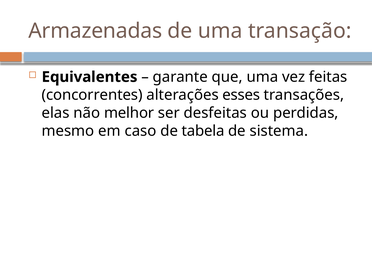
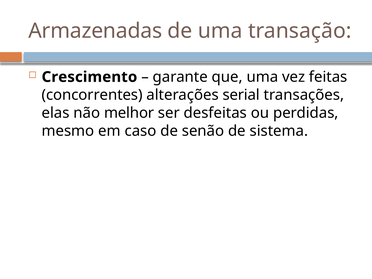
Equivalentes: Equivalentes -> Crescimento
esses: esses -> serial
tabela: tabela -> senão
